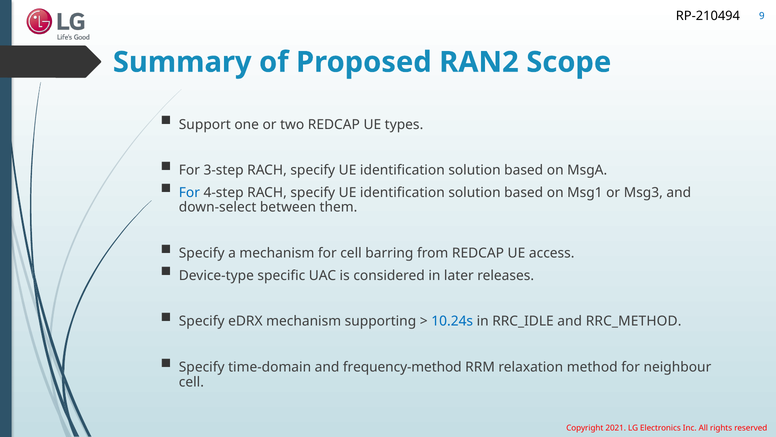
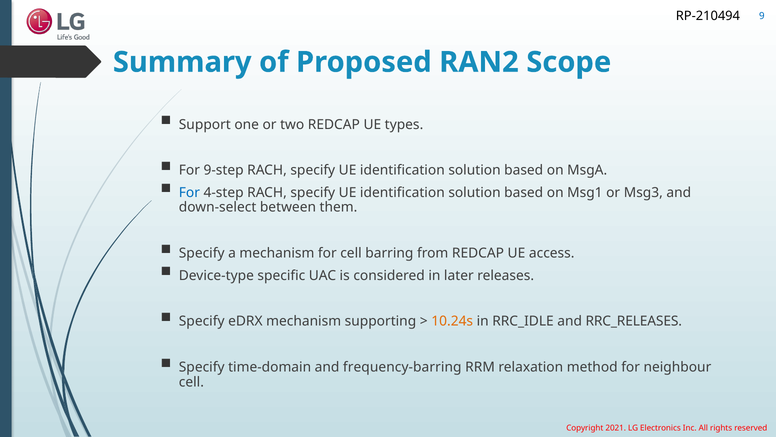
3-step: 3-step -> 9-step
10.24s colour: blue -> orange
RRC_METHOD: RRC_METHOD -> RRC_RELEASES
frequency-method: frequency-method -> frequency-barring
